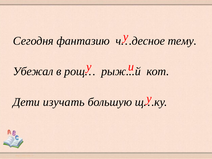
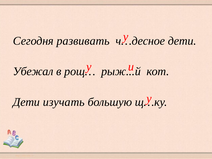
фантазию: фантазию -> развивать
тему at (182, 41): тему -> дети
